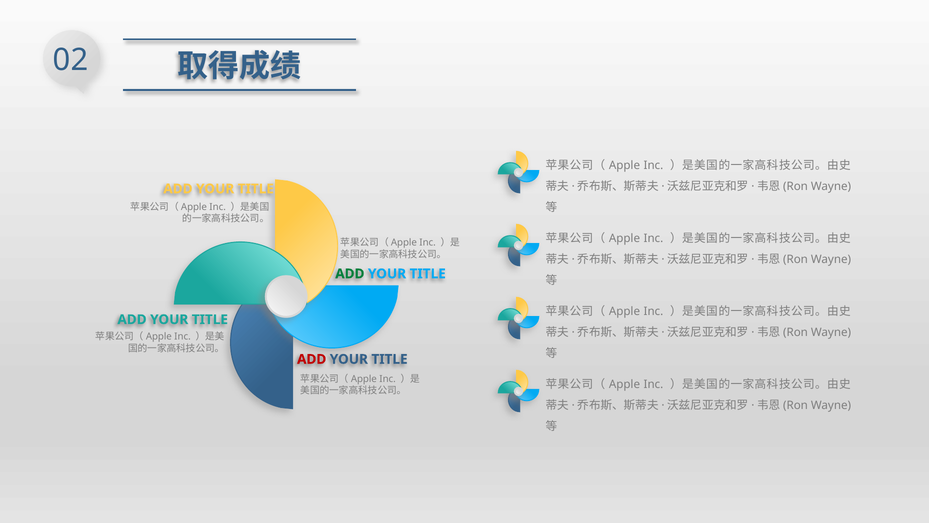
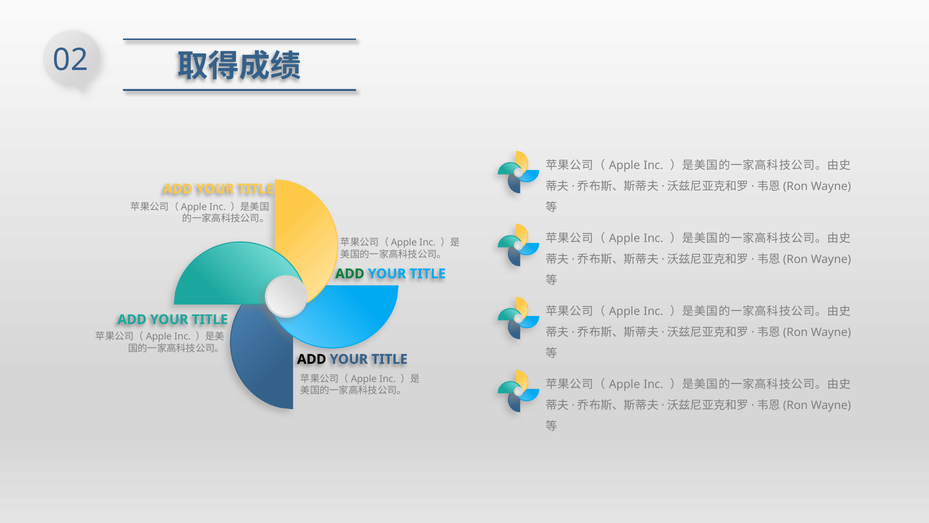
ADD at (312, 359) colour: red -> black
